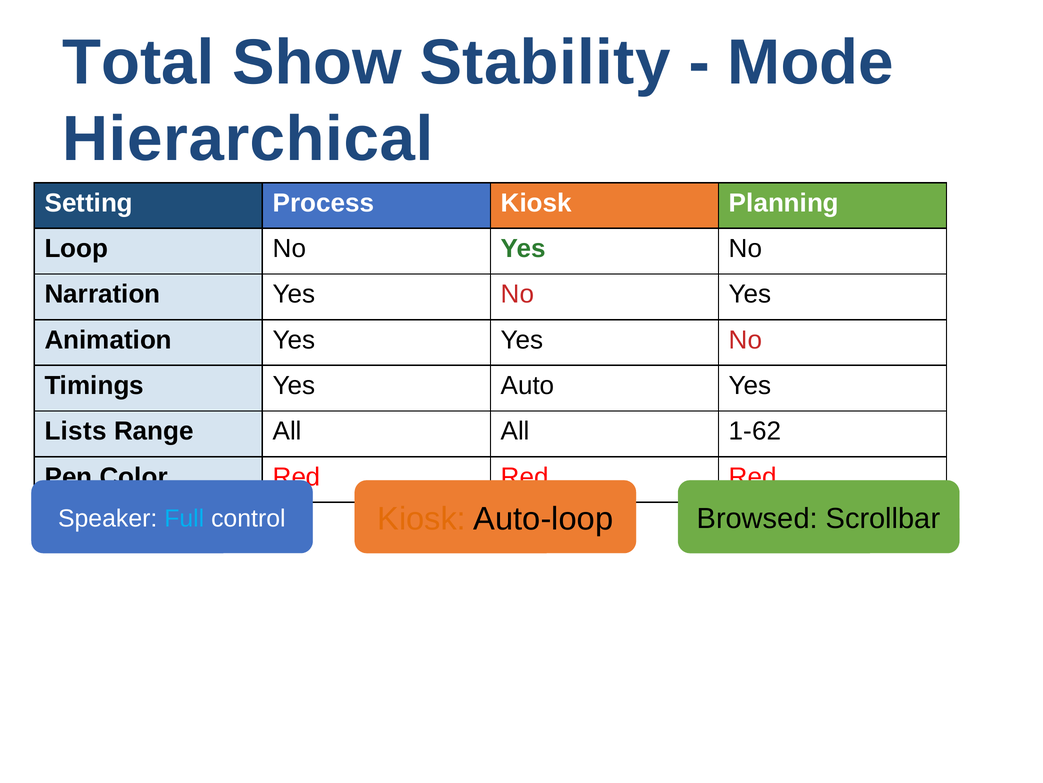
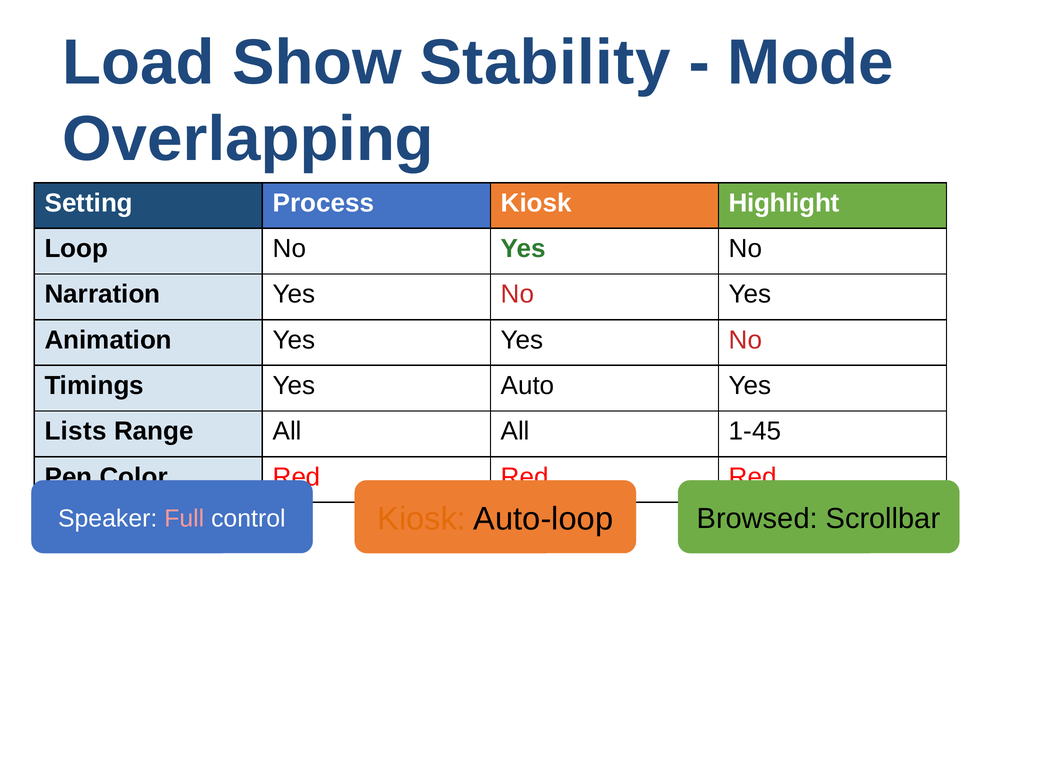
Total: Total -> Load
Hierarchical: Hierarchical -> Overlapping
Planning: Planning -> Highlight
1-62: 1-62 -> 1-45
Full colour: light blue -> pink
